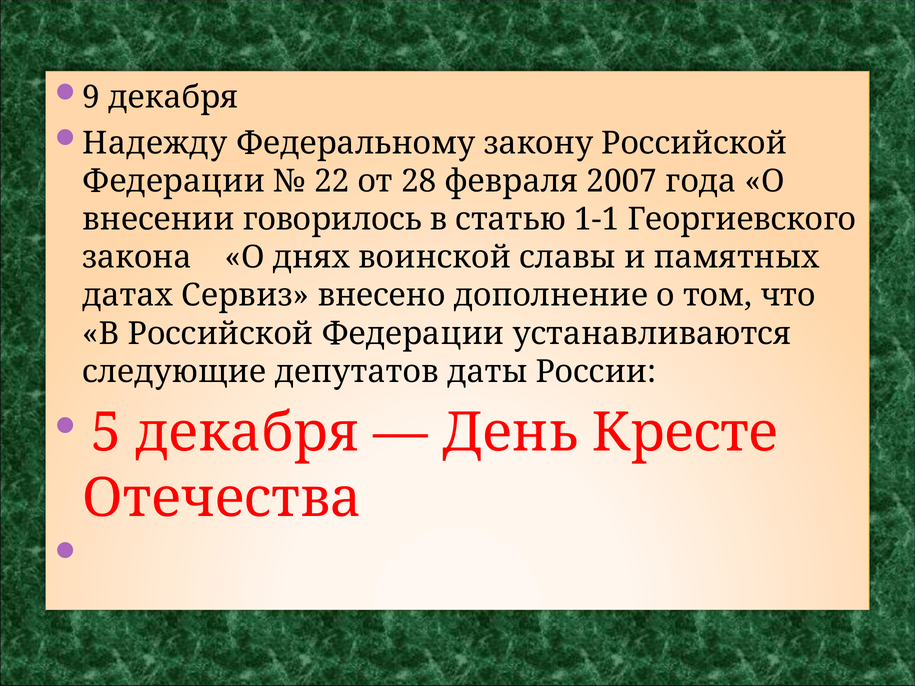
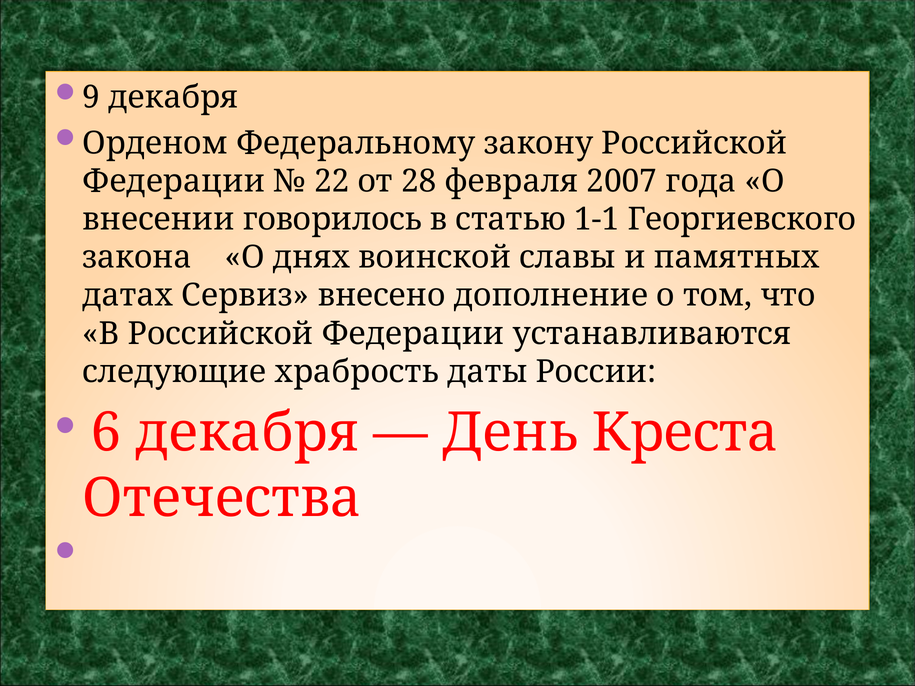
Надежду: Надежду -> Орденом
депутатов: депутатов -> храбрость
5: 5 -> 6
Кресте: Кресте -> Креста
